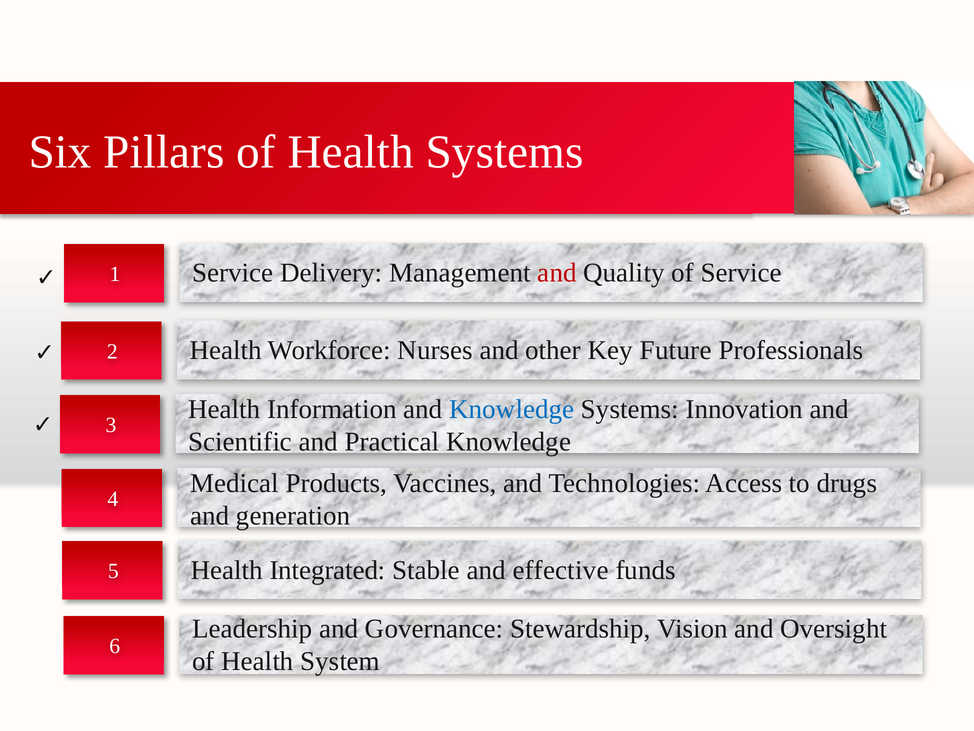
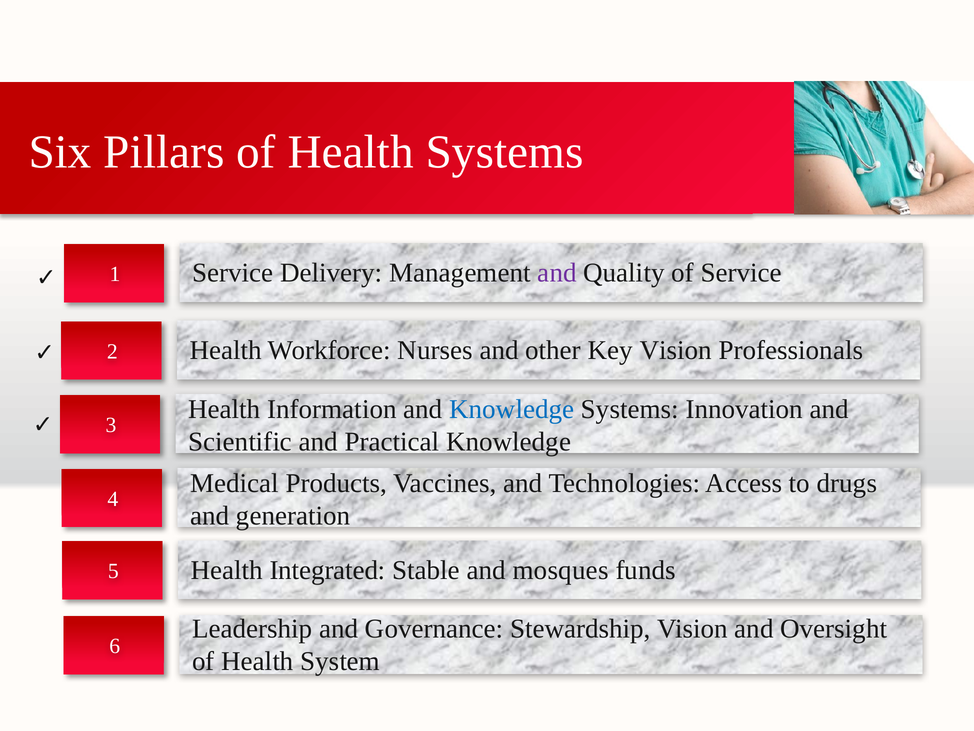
and at (557, 273) colour: red -> purple
Key Future: Future -> Vision
effective: effective -> mosques
